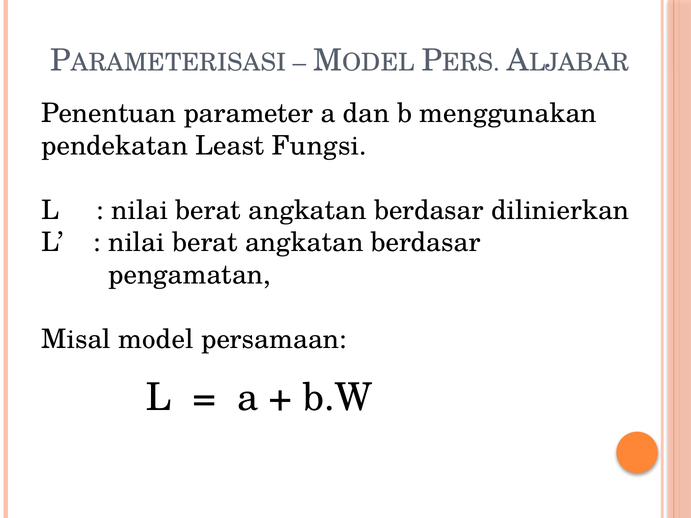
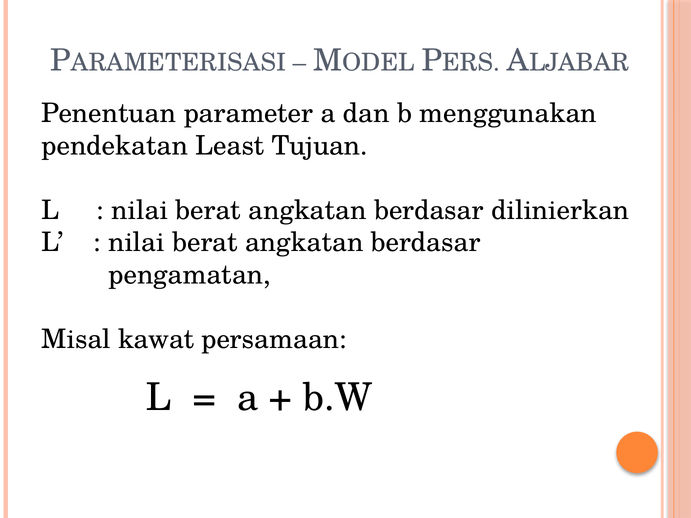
Fungsi: Fungsi -> Tujuan
model: model -> kawat
